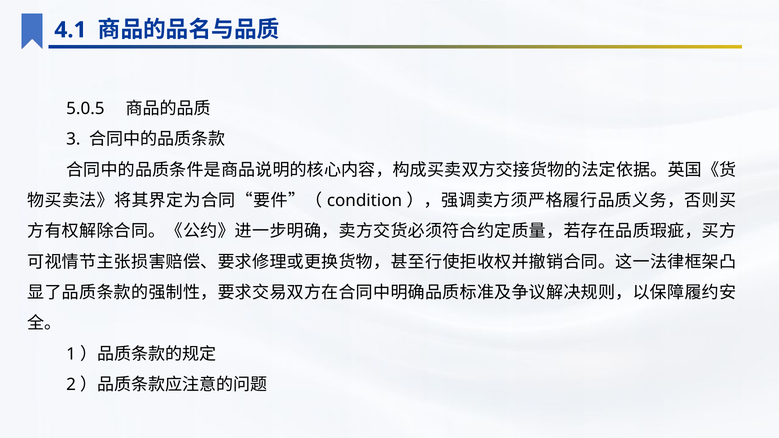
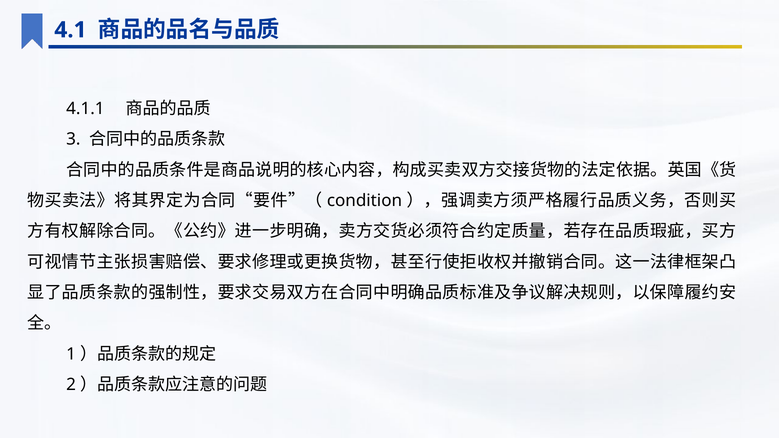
5.0.5: 5.0.5 -> 4.1.1
